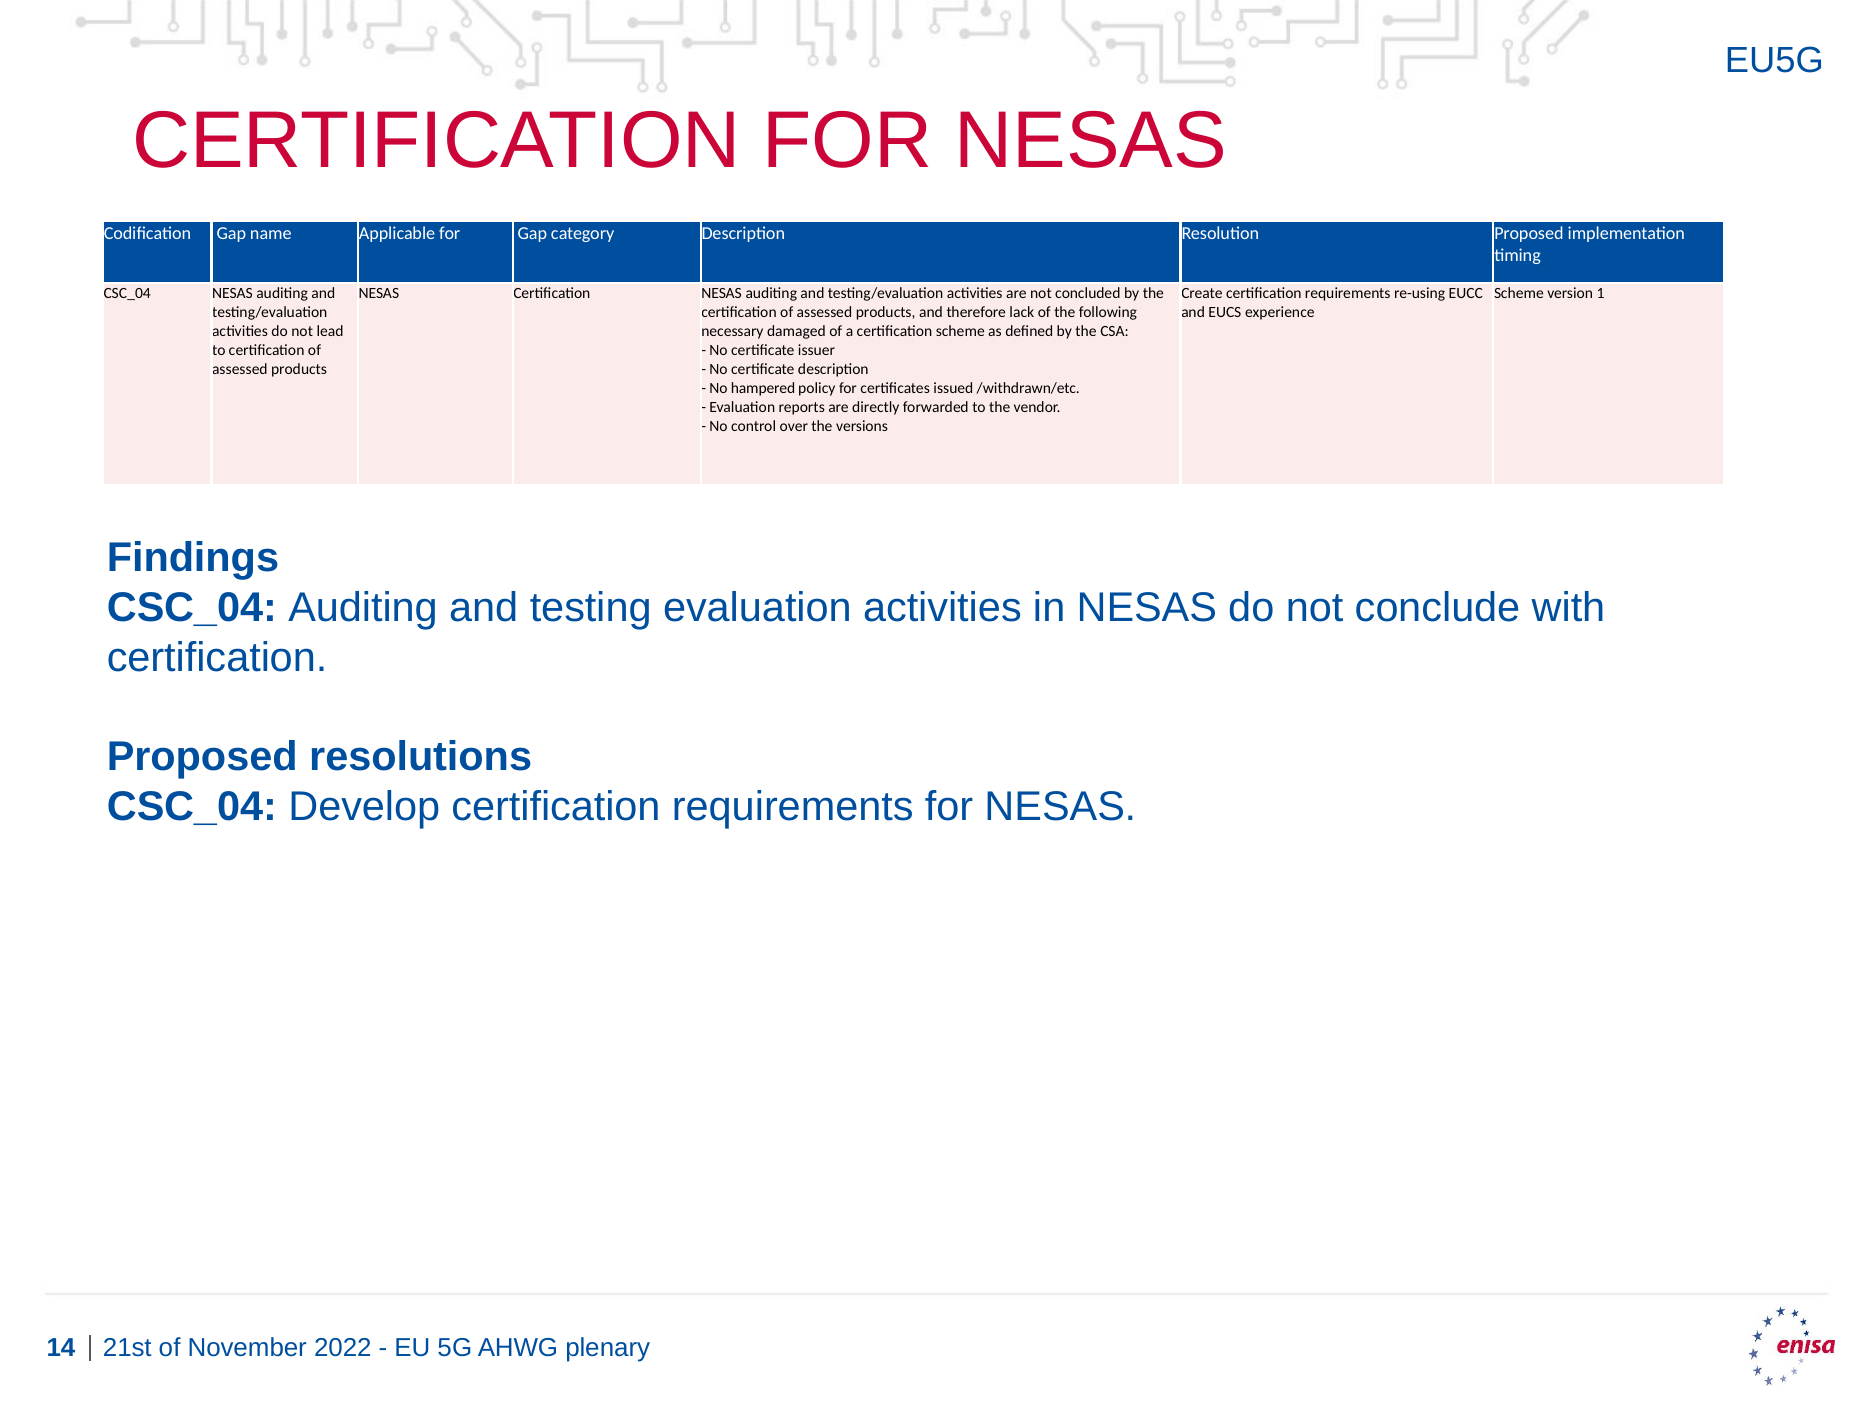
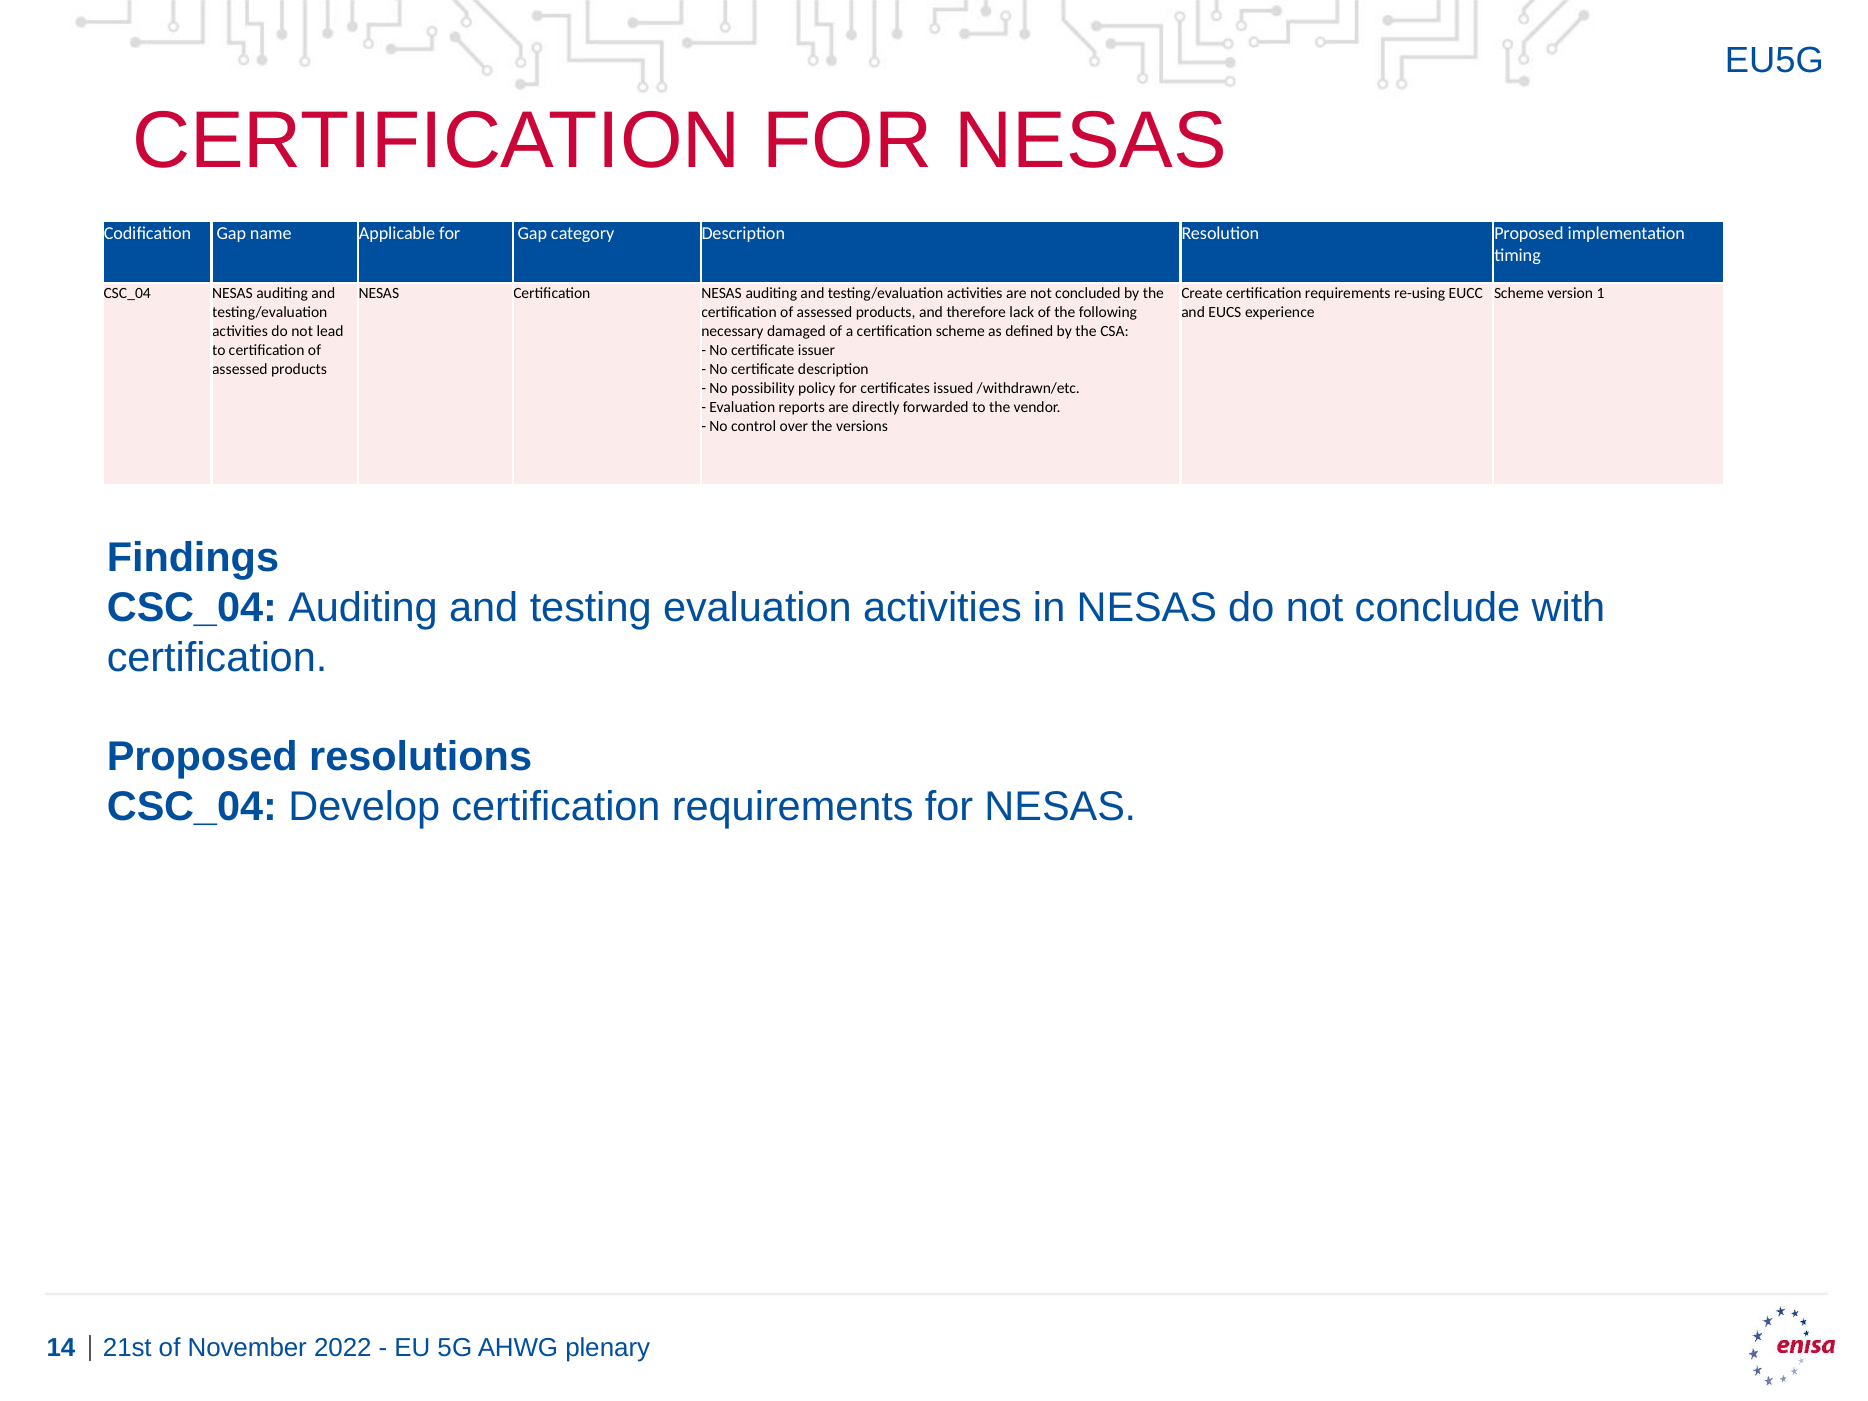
hampered: hampered -> possibility
